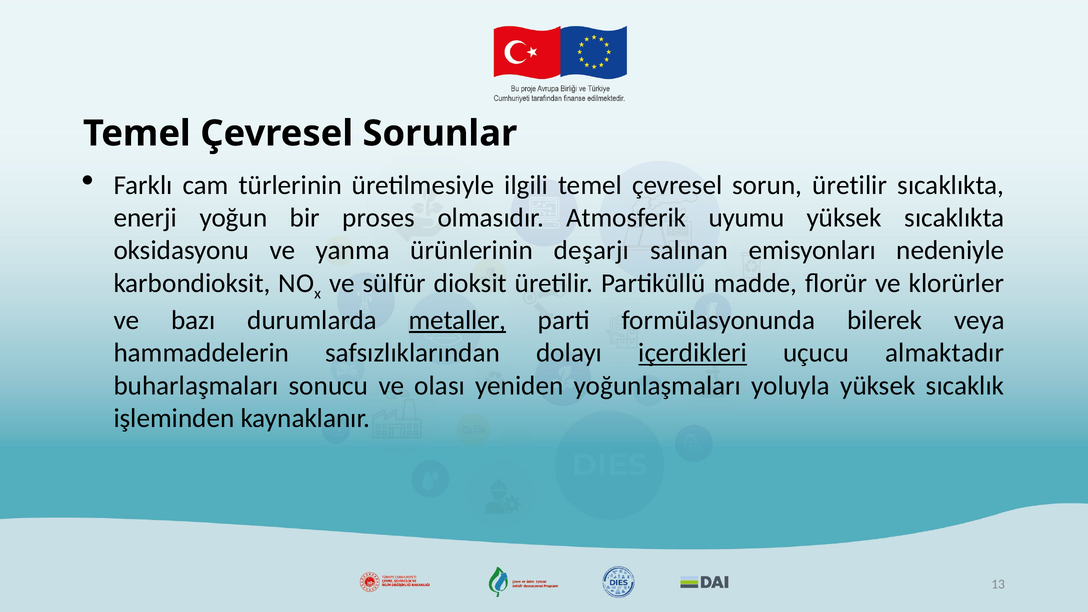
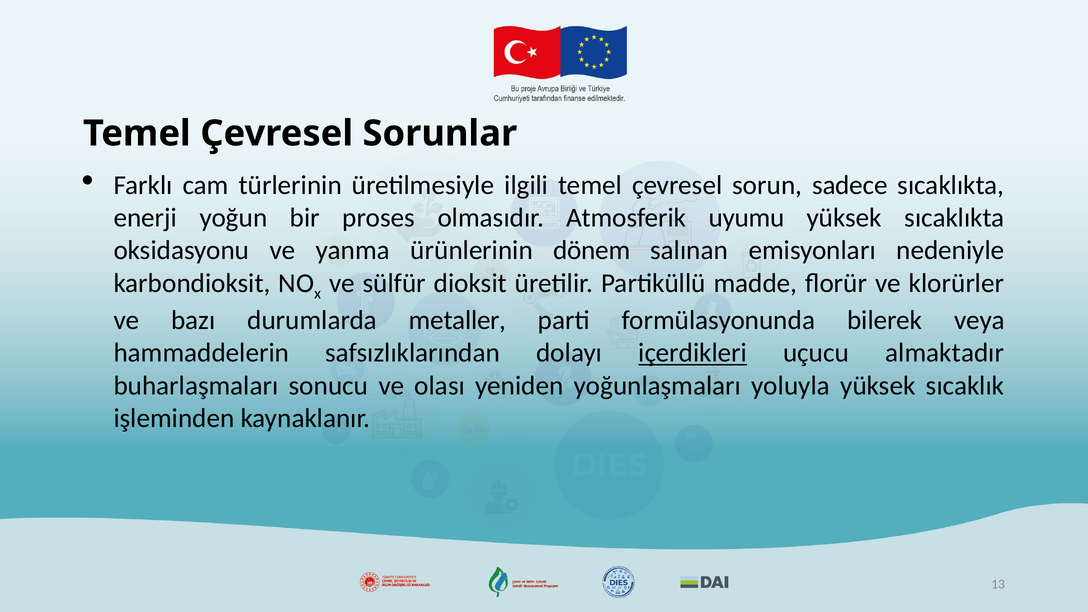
sorun üretilir: üretilir -> sadece
deşarjı: deşarjı -> dönem
metaller underline: present -> none
